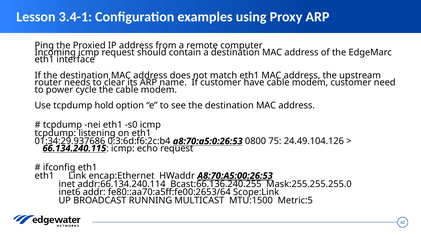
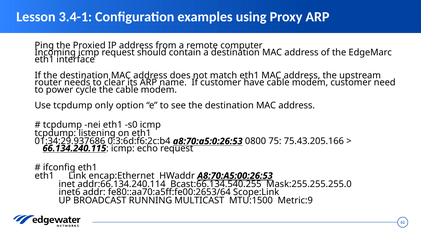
hold: hold -> only
24.49.104.126: 24.49.104.126 -> 75.43.205.166
Bcast:66.136.240.255: Bcast:66.136.240.255 -> Bcast:66.134.540.255
Metric:5: Metric:5 -> Metric:9
